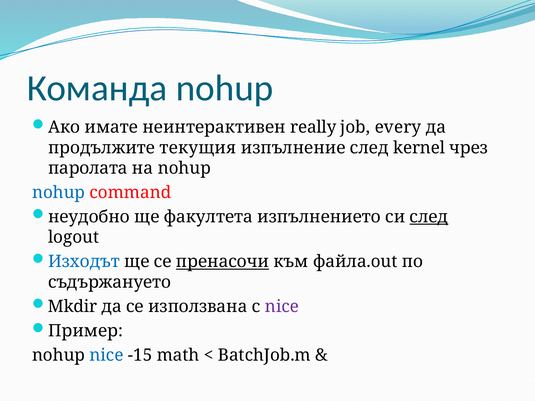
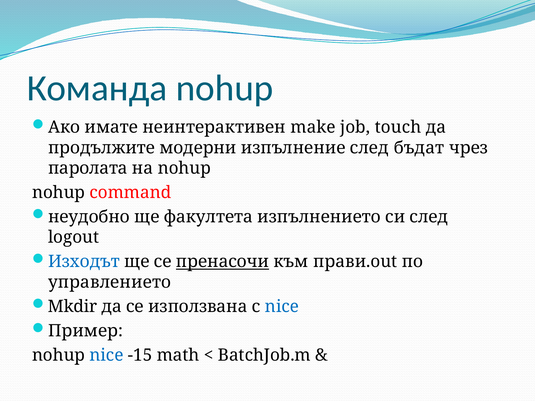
really: really -> make
every: every -> touch
текущия: текущия -> модерни
kernel: kernel -> бъдат
nohup at (59, 193) colour: blue -> black
след at (429, 217) underline: present -> none
файла.out: файла.out -> прави.out
съдържануето: съдържануето -> управлението
nice at (282, 307) colour: purple -> blue
